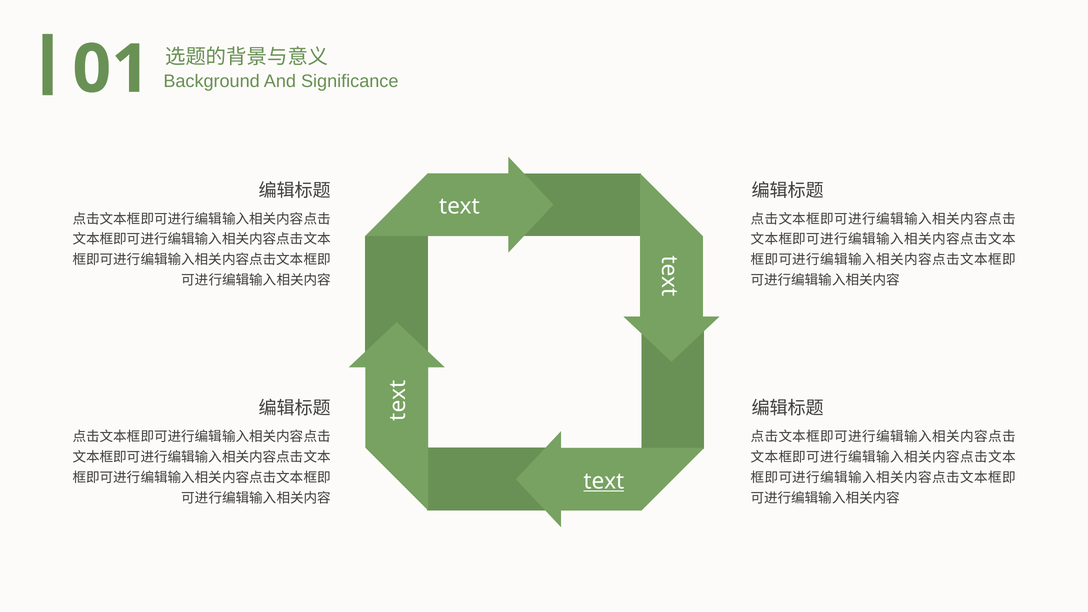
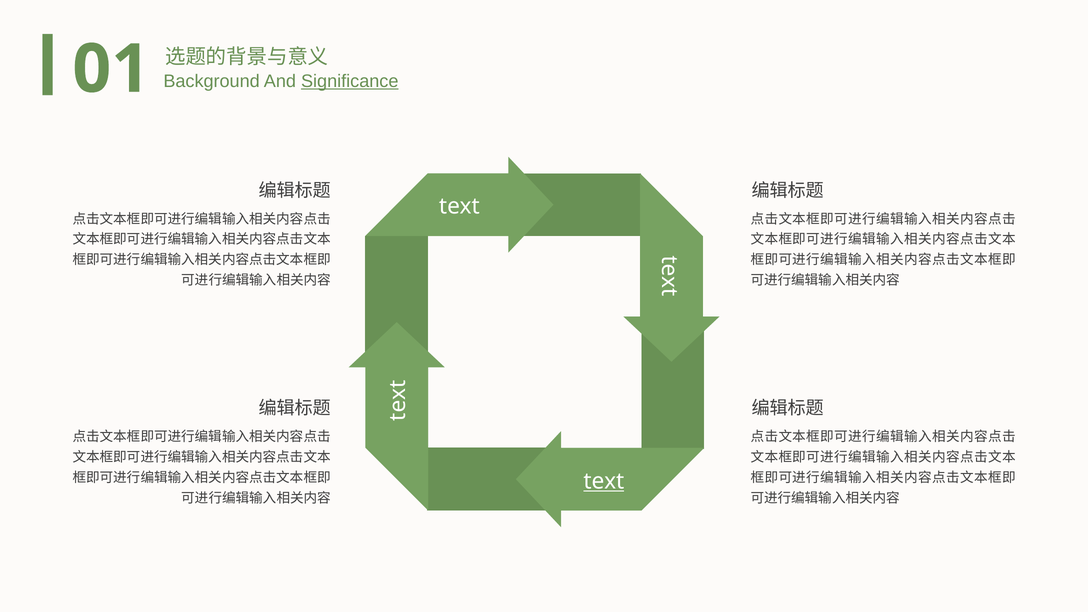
Significance underline: none -> present
